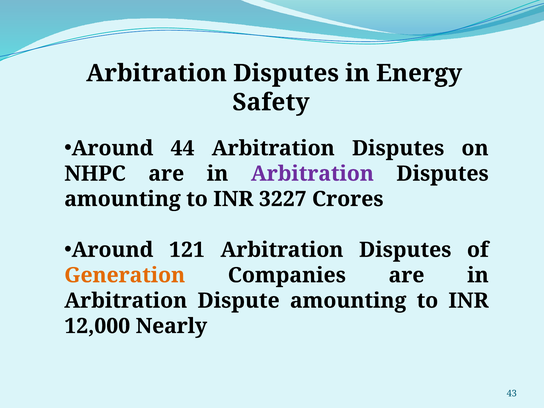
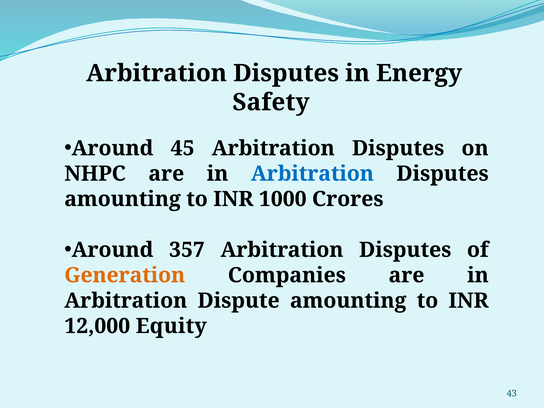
44: 44 -> 45
Arbitration at (312, 174) colour: purple -> blue
3227: 3227 -> 1000
121: 121 -> 357
Nearly: Nearly -> Equity
